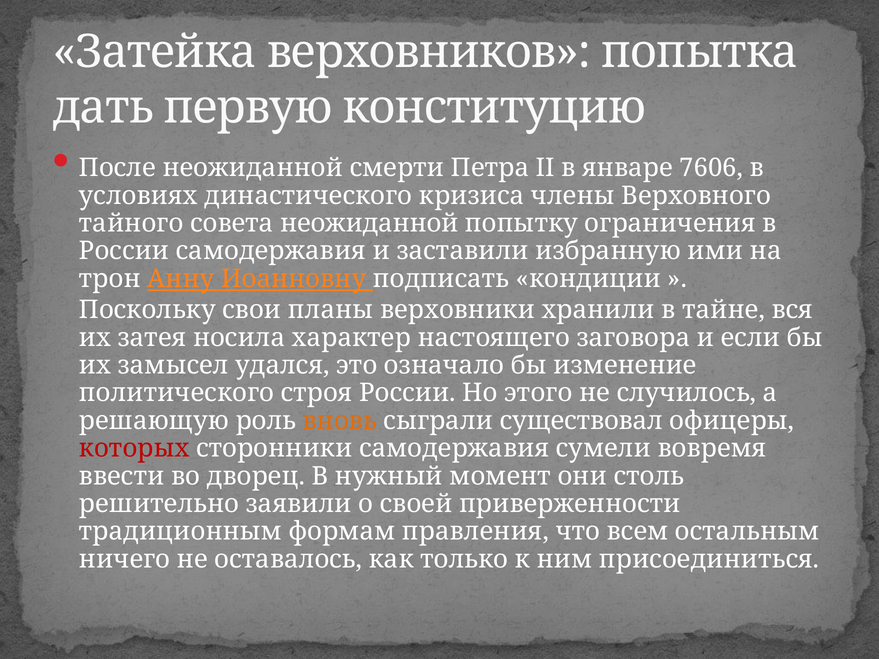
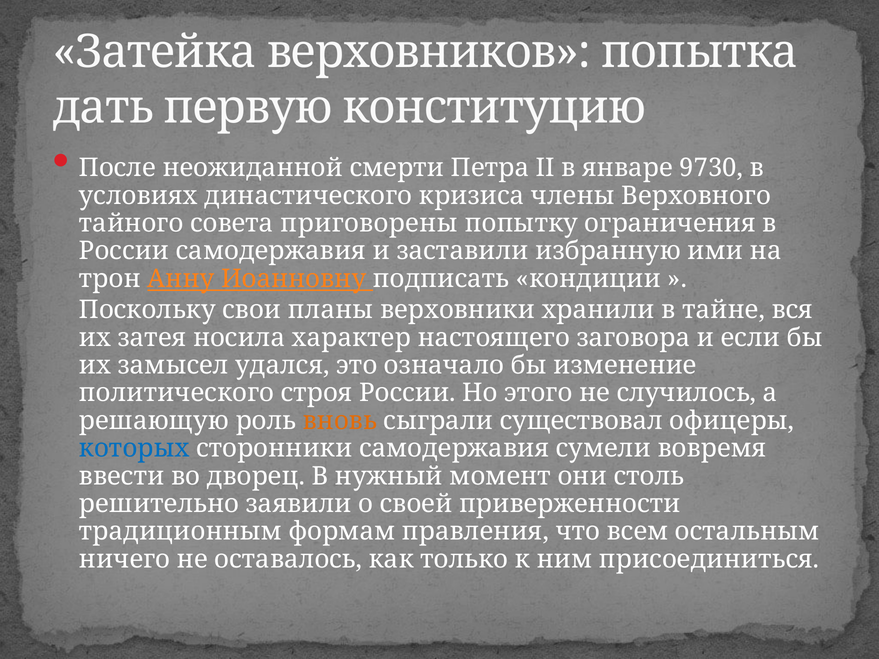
7606: 7606 -> 9730
совета неожиданной: неожиданной -> приговорены
которых colour: red -> blue
